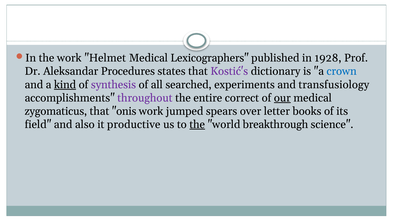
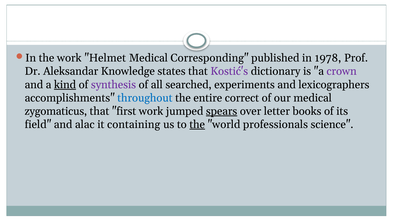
Lexicographers: Lexicographers -> Corresponding
1928: 1928 -> 1978
Procedures: Procedures -> Knowledge
crown colour: blue -> purple
transfusiology: transfusiology -> lexicographers
throughout colour: purple -> blue
our underline: present -> none
onis: onis -> first
spears underline: none -> present
also: also -> alac
productive: productive -> containing
breakthrough: breakthrough -> professionals
